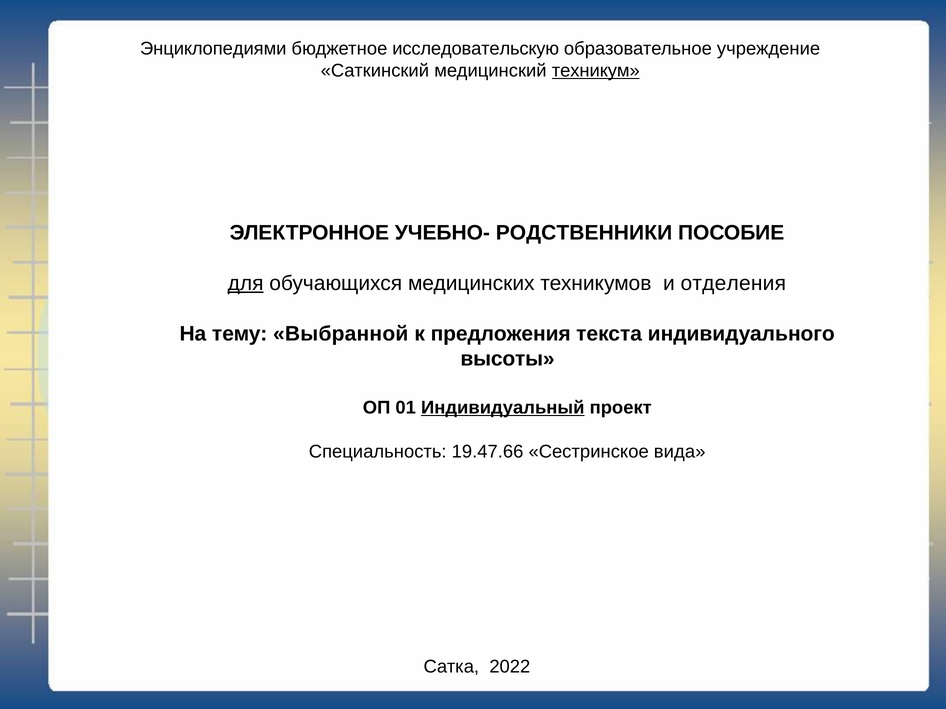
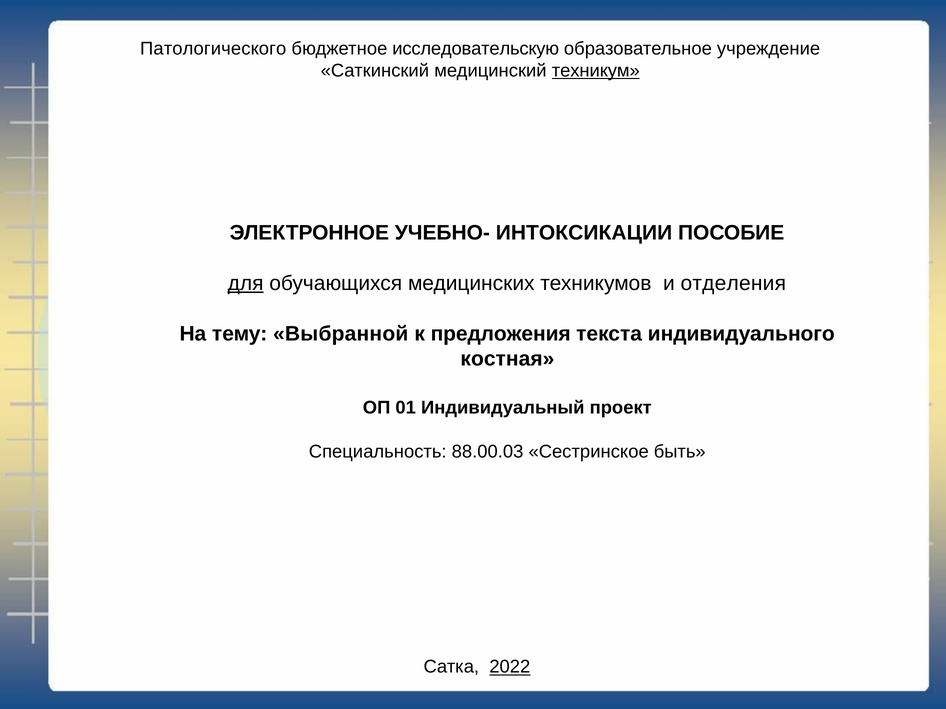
Энциклопедиями: Энциклопедиями -> Патологического
РОДСТВЕННИКИ: РОДСТВЕННИКИ -> ИНТОКСИКАЦИИ
высоты: высоты -> костная
Индивидуальный underline: present -> none
19.47.66: 19.47.66 -> 88.00.03
вида: вида -> быть
2022 underline: none -> present
